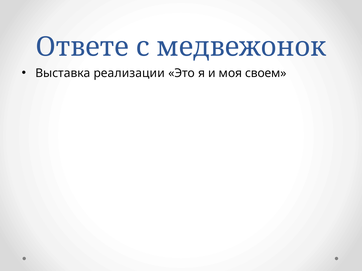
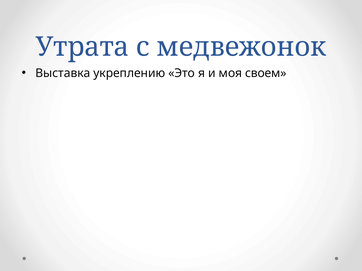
Ответе: Ответе -> Утрата
реализации: реализации -> укреплению
